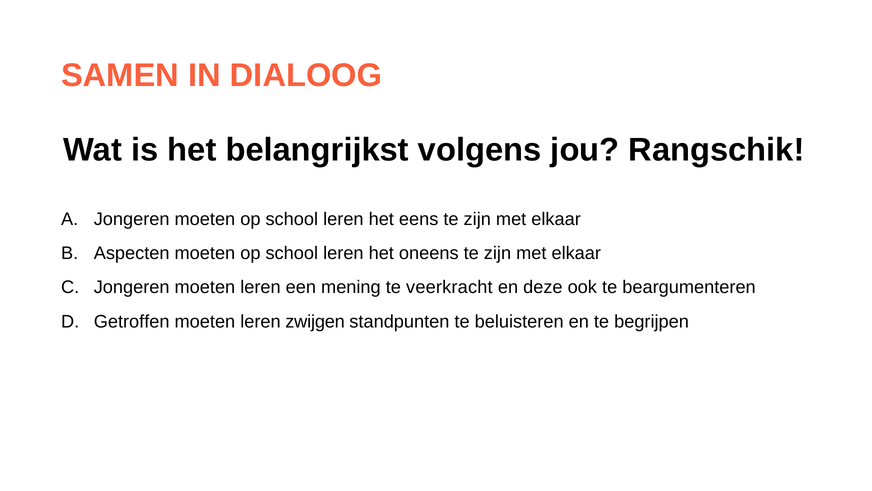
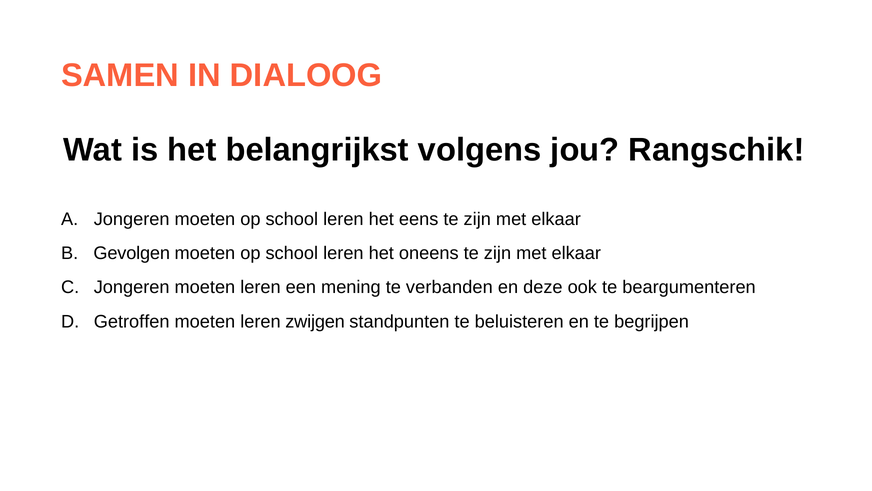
Aspecten: Aspecten -> Gevolgen
veerkracht: veerkracht -> verbanden
